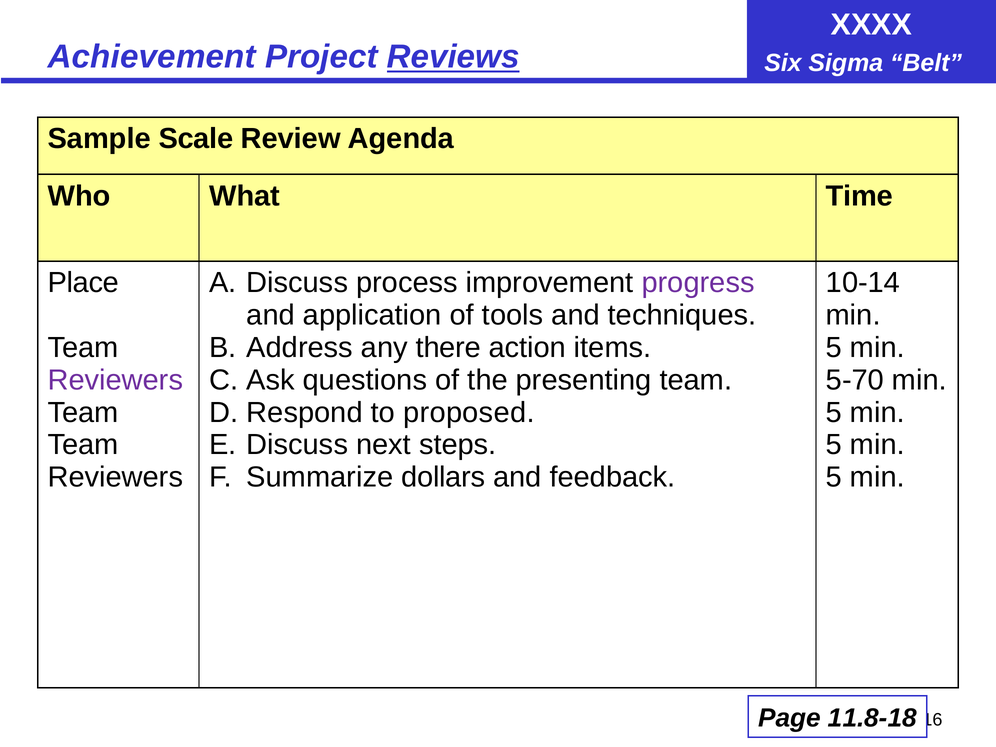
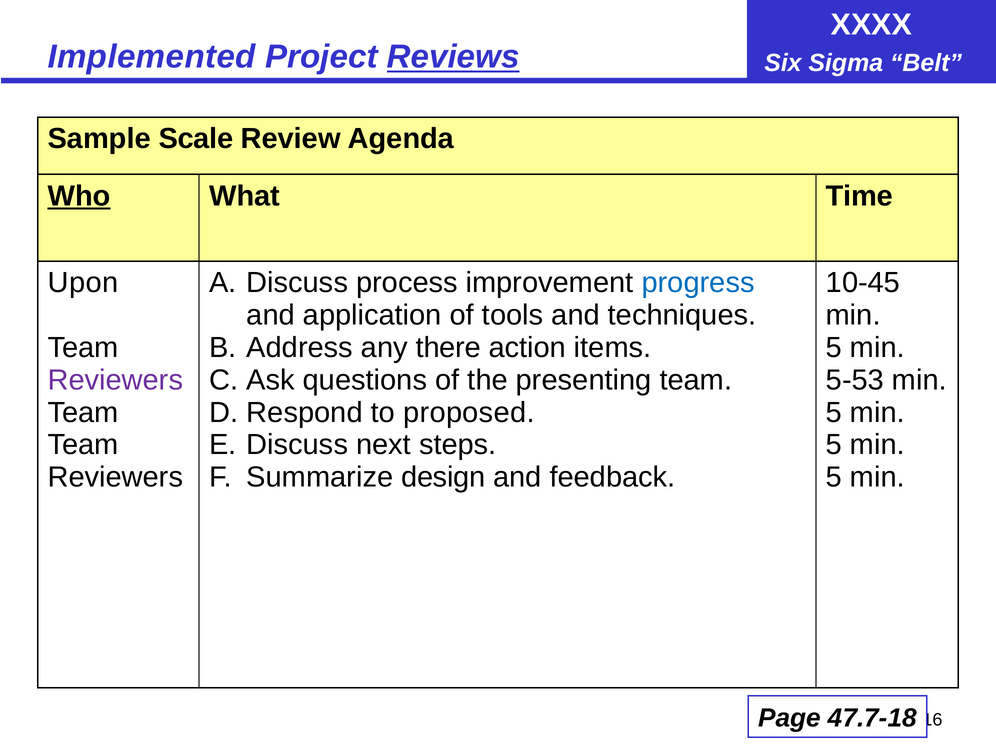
Achievement: Achievement -> Implemented
Who underline: none -> present
Place: Place -> Upon
progress colour: purple -> blue
10-14: 10-14 -> 10-45
5-70: 5-70 -> 5-53
dollars: dollars -> design
11.8-18: 11.8-18 -> 47.7-18
